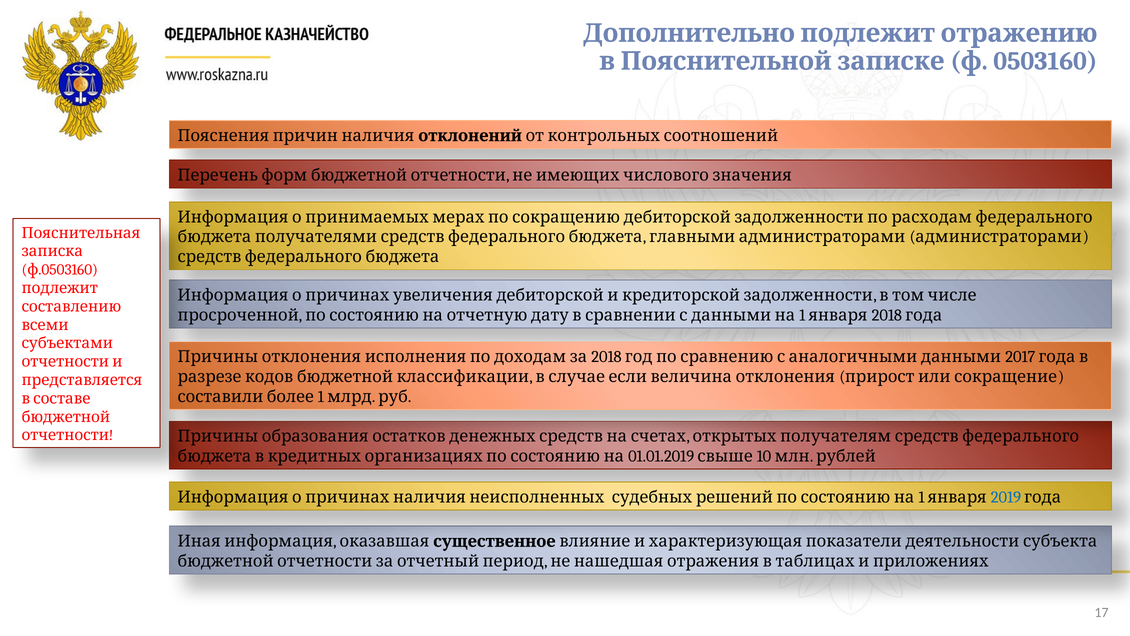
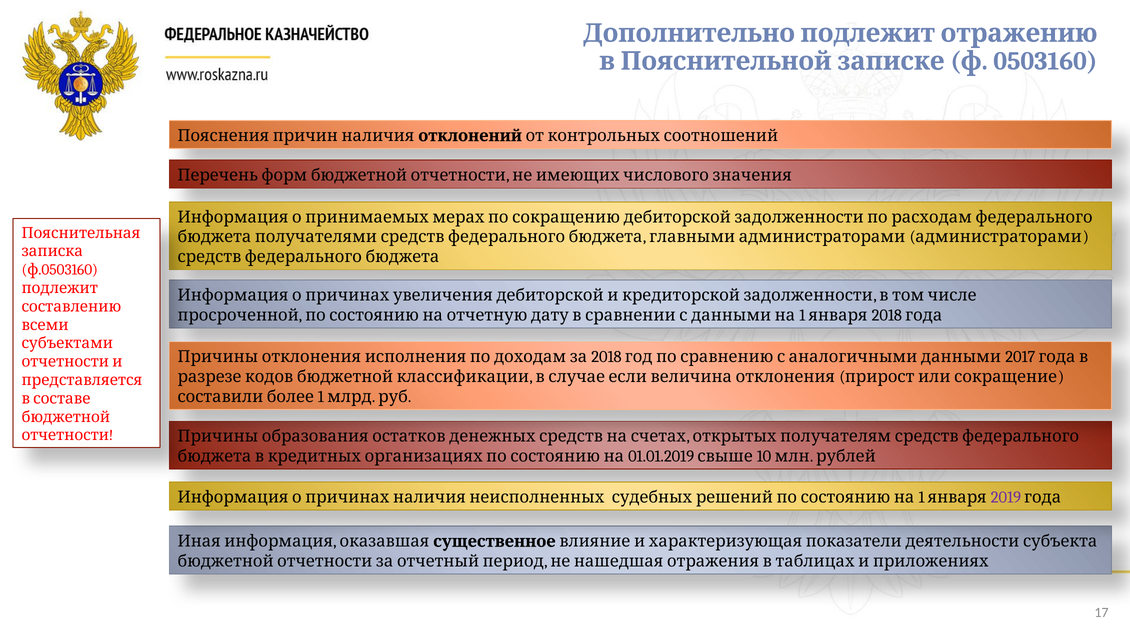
2019 colour: blue -> purple
